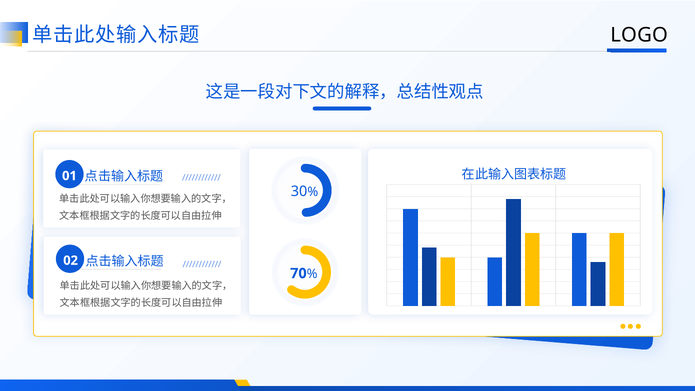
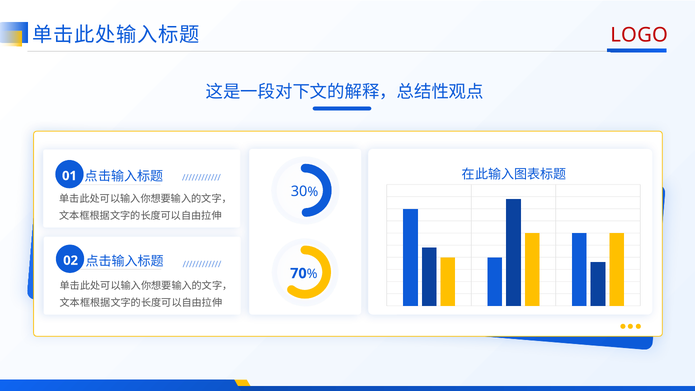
LOGO colour: black -> red
